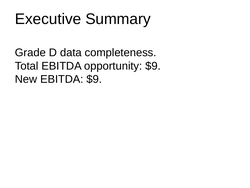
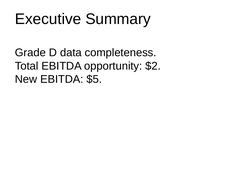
opportunity $9: $9 -> $2
EBITDA $9: $9 -> $5
